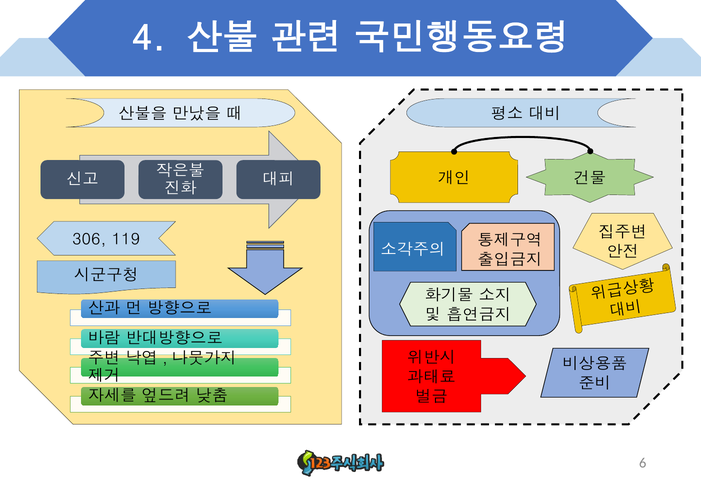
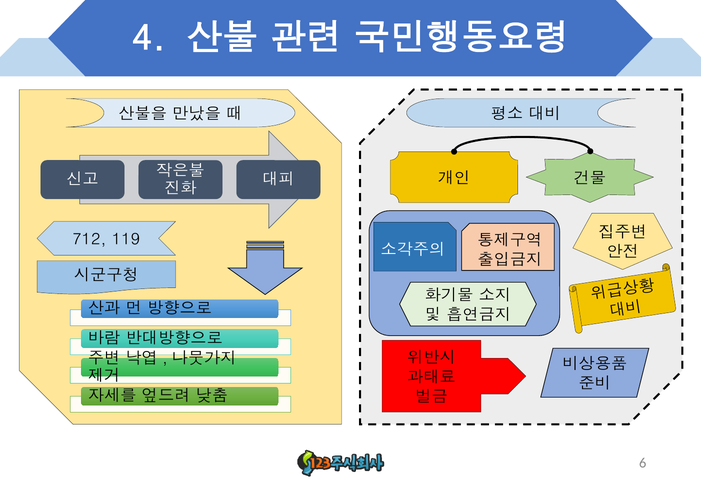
306: 306 -> 712
